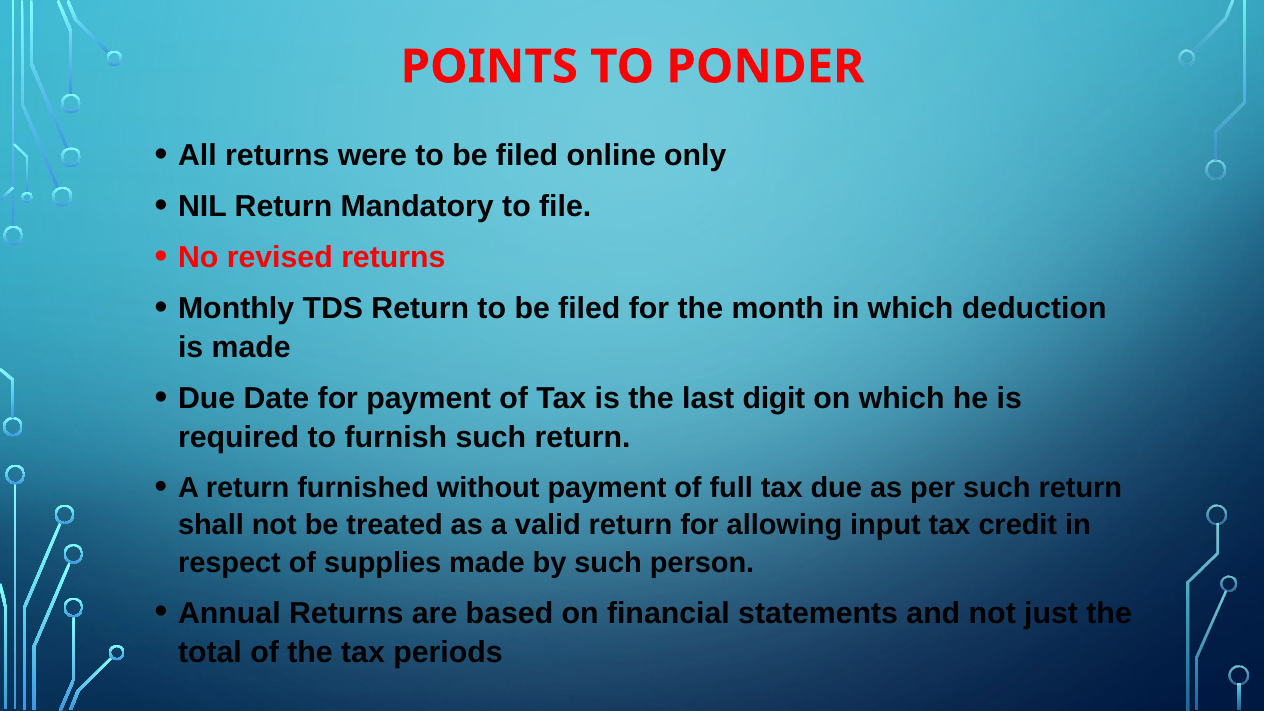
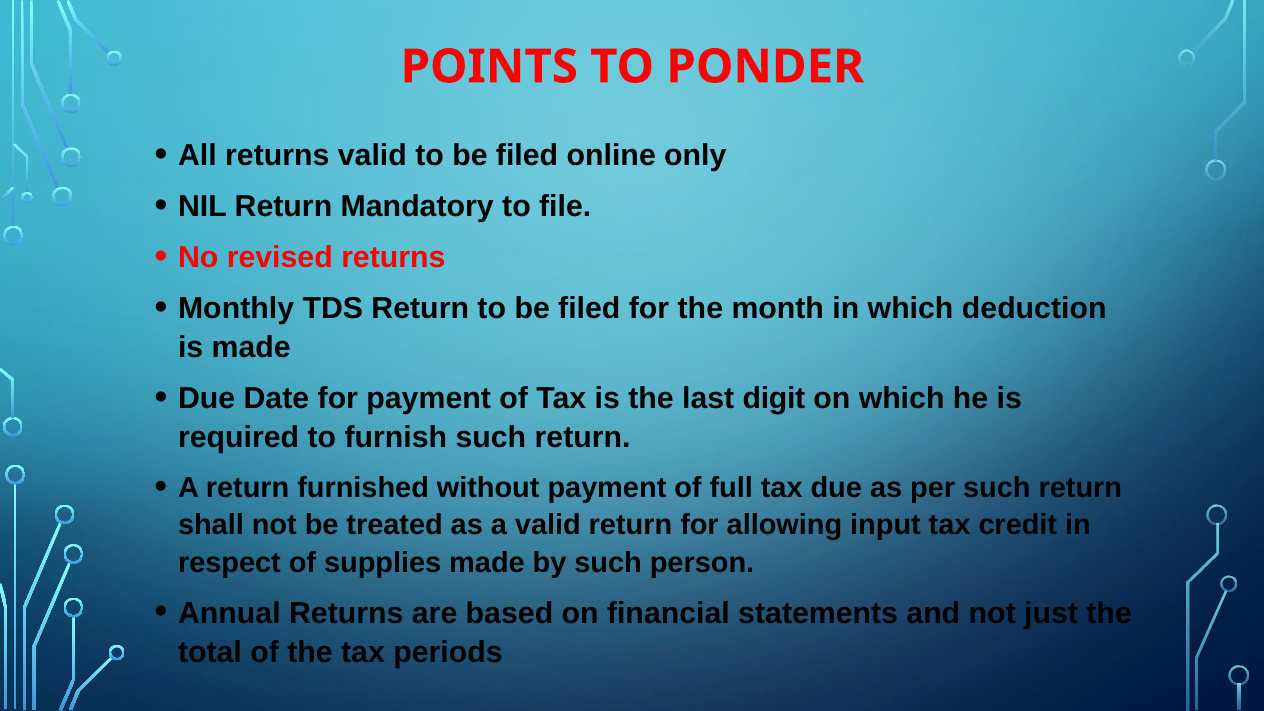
returns were: were -> valid
